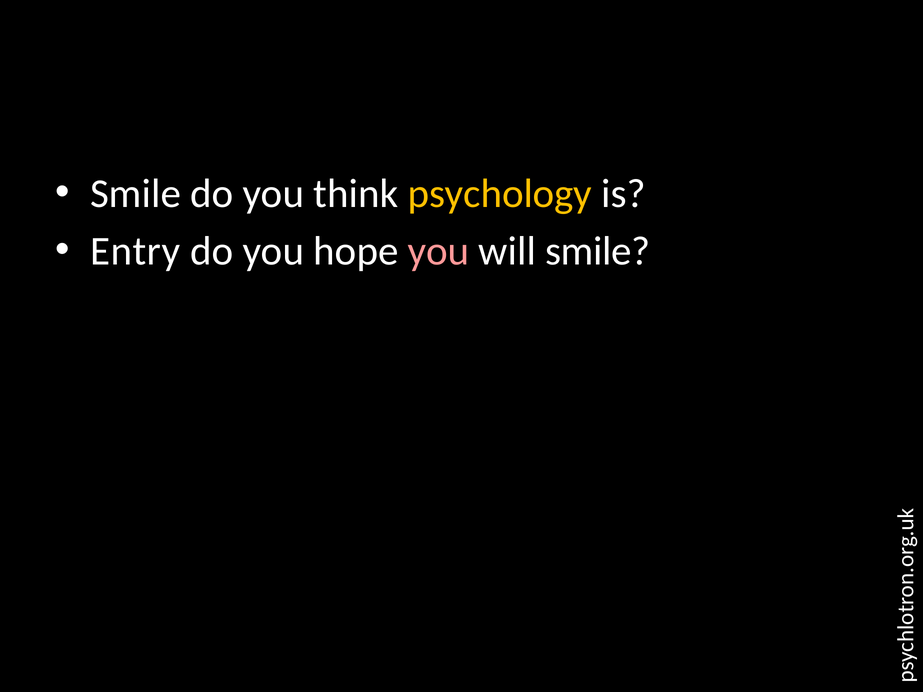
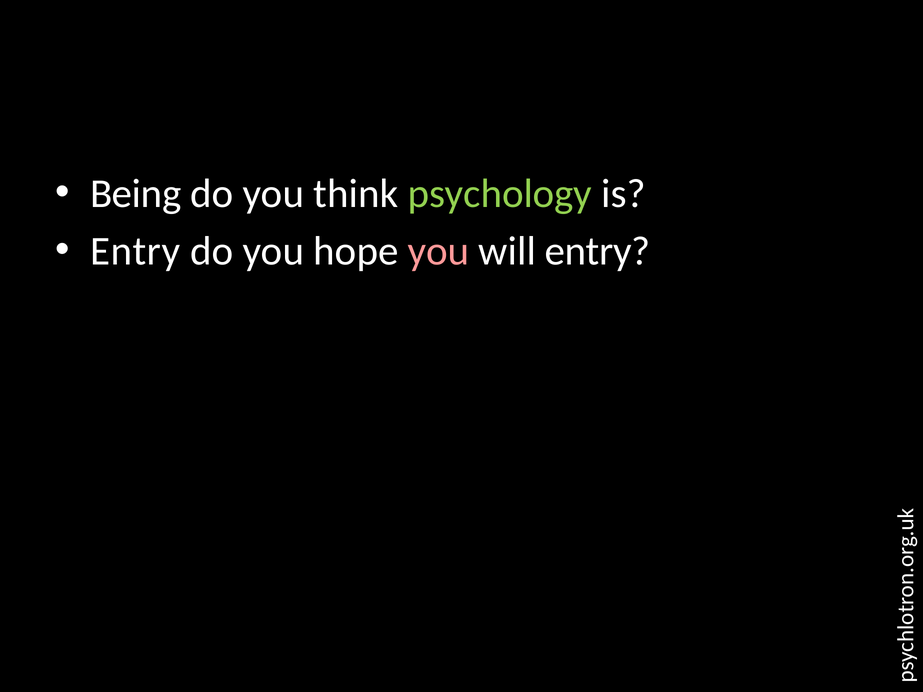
Smile at (136, 194): Smile -> Being
psychology colour: yellow -> light green
will smile: smile -> entry
